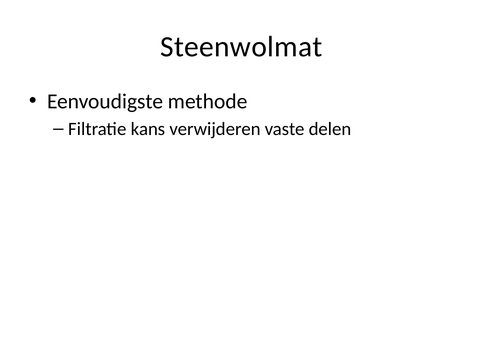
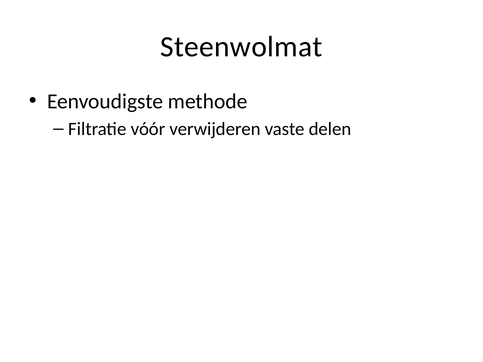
kans: kans -> vóór
